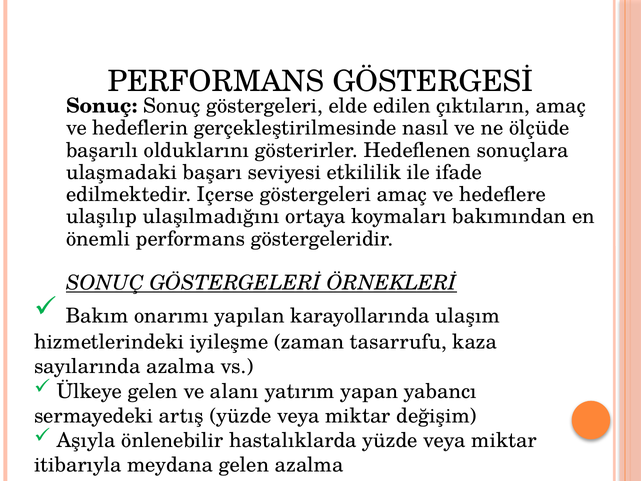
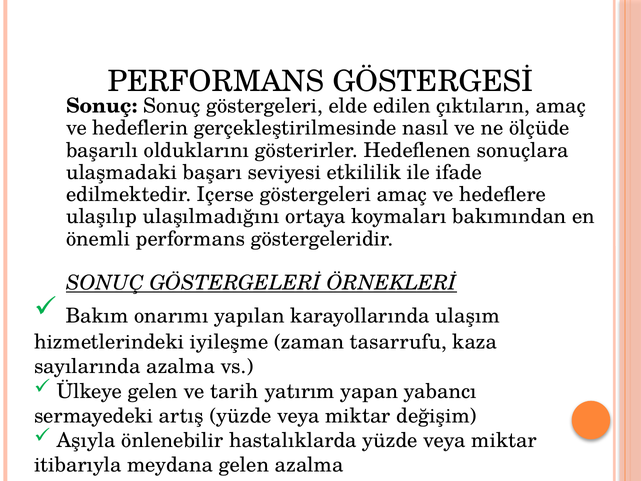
alanı: alanı -> tarih
